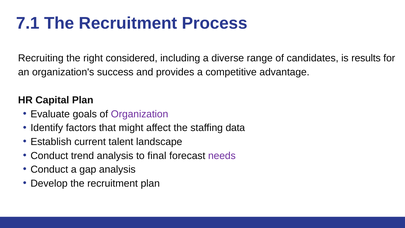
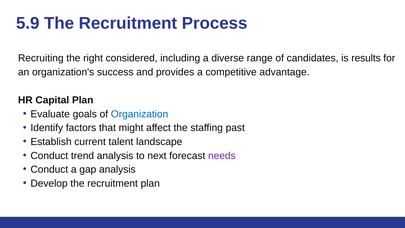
7.1: 7.1 -> 5.9
Organization colour: purple -> blue
data: data -> past
final: final -> next
